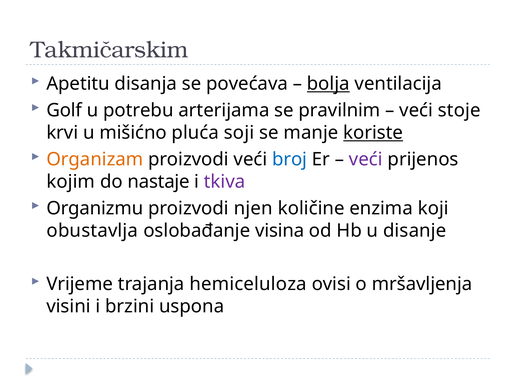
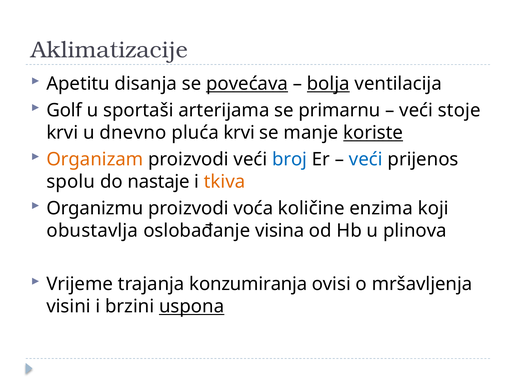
Takmičarskim: Takmičarskim -> Aklimatizacije
povećava underline: none -> present
potrebu: potrebu -> sportaši
pravilnim: pravilnim -> primarnu
mišićno: mišićno -> dnevno
pluća soji: soji -> krvi
veći at (366, 159) colour: purple -> blue
kojim: kojim -> spolu
tkiva colour: purple -> orange
njen: njen -> voća
disanje: disanje -> plinova
hemiceluloza: hemiceluloza -> konzumiranja
uspona underline: none -> present
